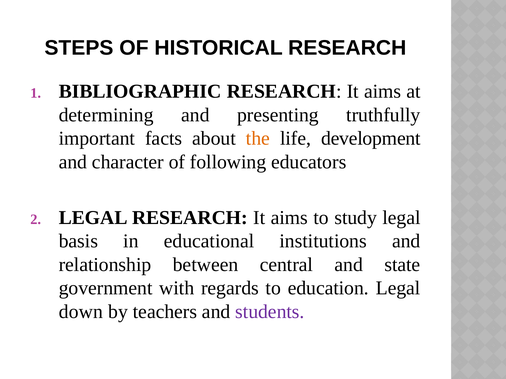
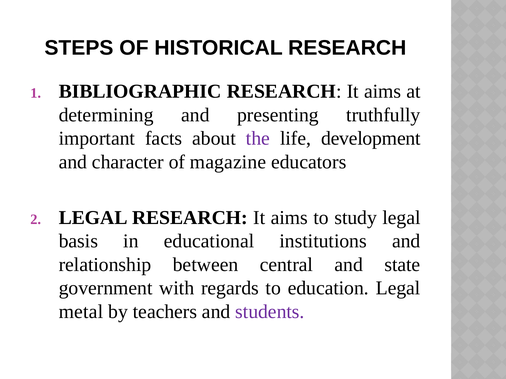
the colour: orange -> purple
following: following -> magazine
down: down -> metal
